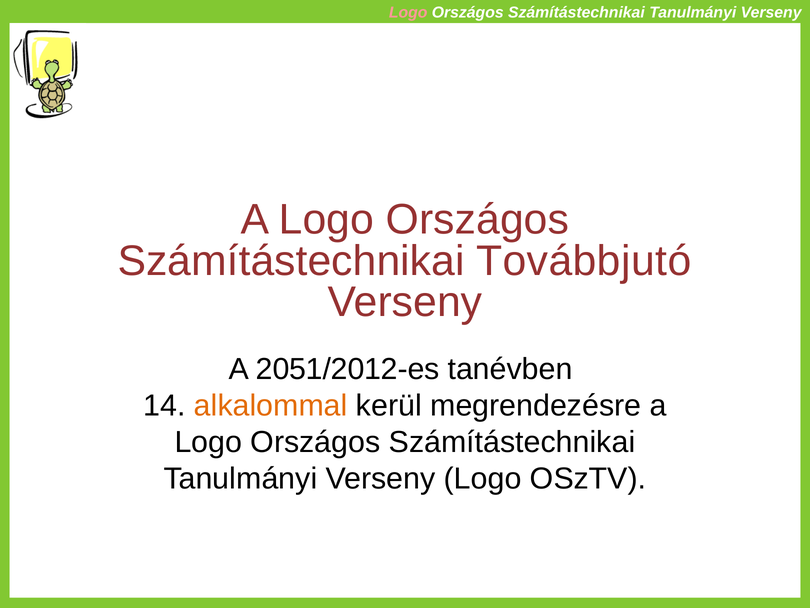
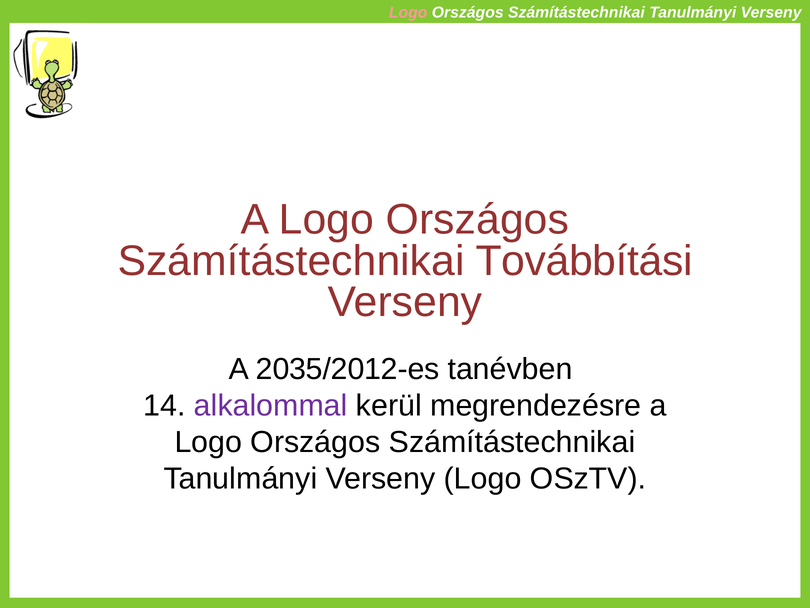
Továbbjutó: Továbbjutó -> Továbbítási
2051/2012-es: 2051/2012-es -> 2035/2012-es
alkalommal colour: orange -> purple
